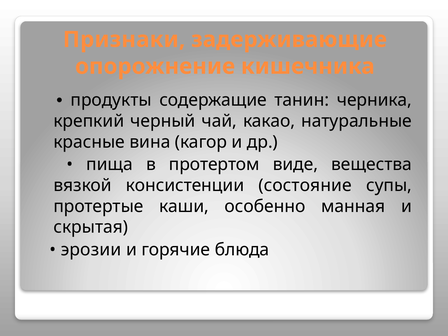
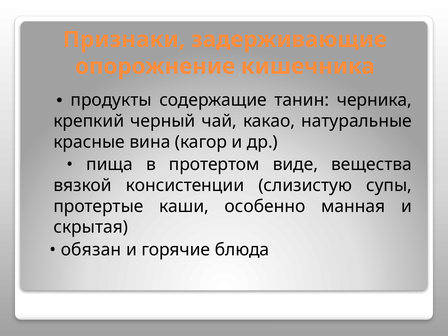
состояние: состояние -> слизистую
эрозии: эрозии -> обязан
